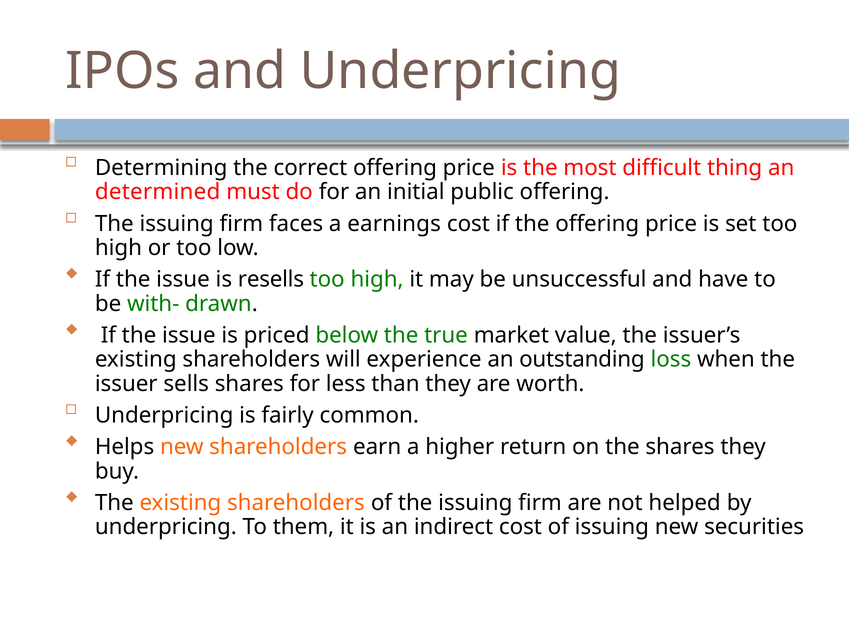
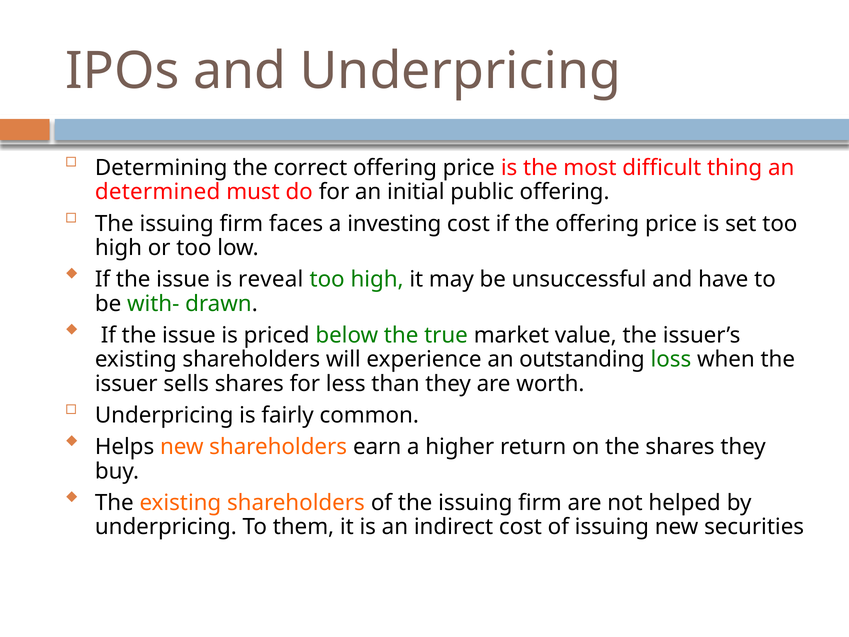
earnings: earnings -> investing
resells: resells -> reveal
